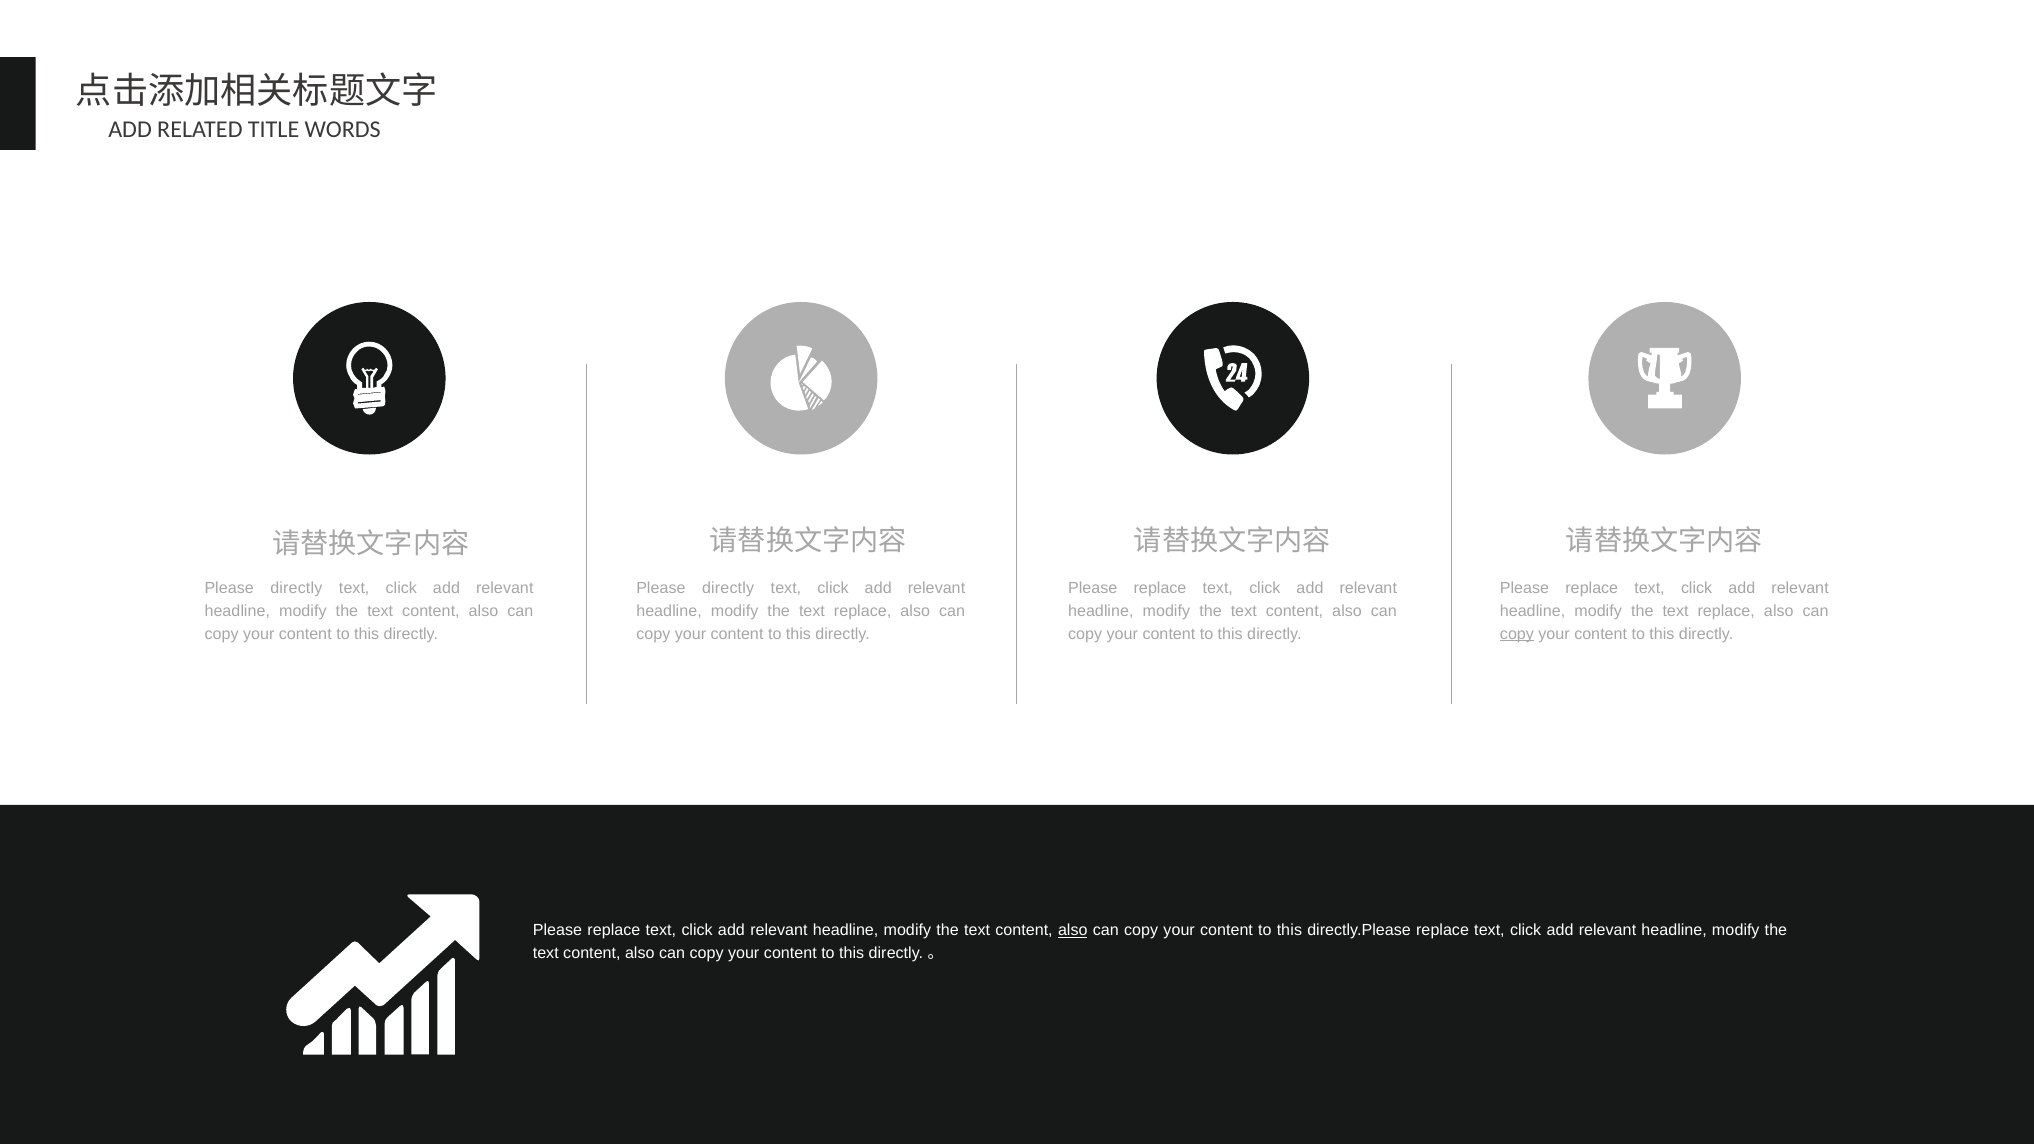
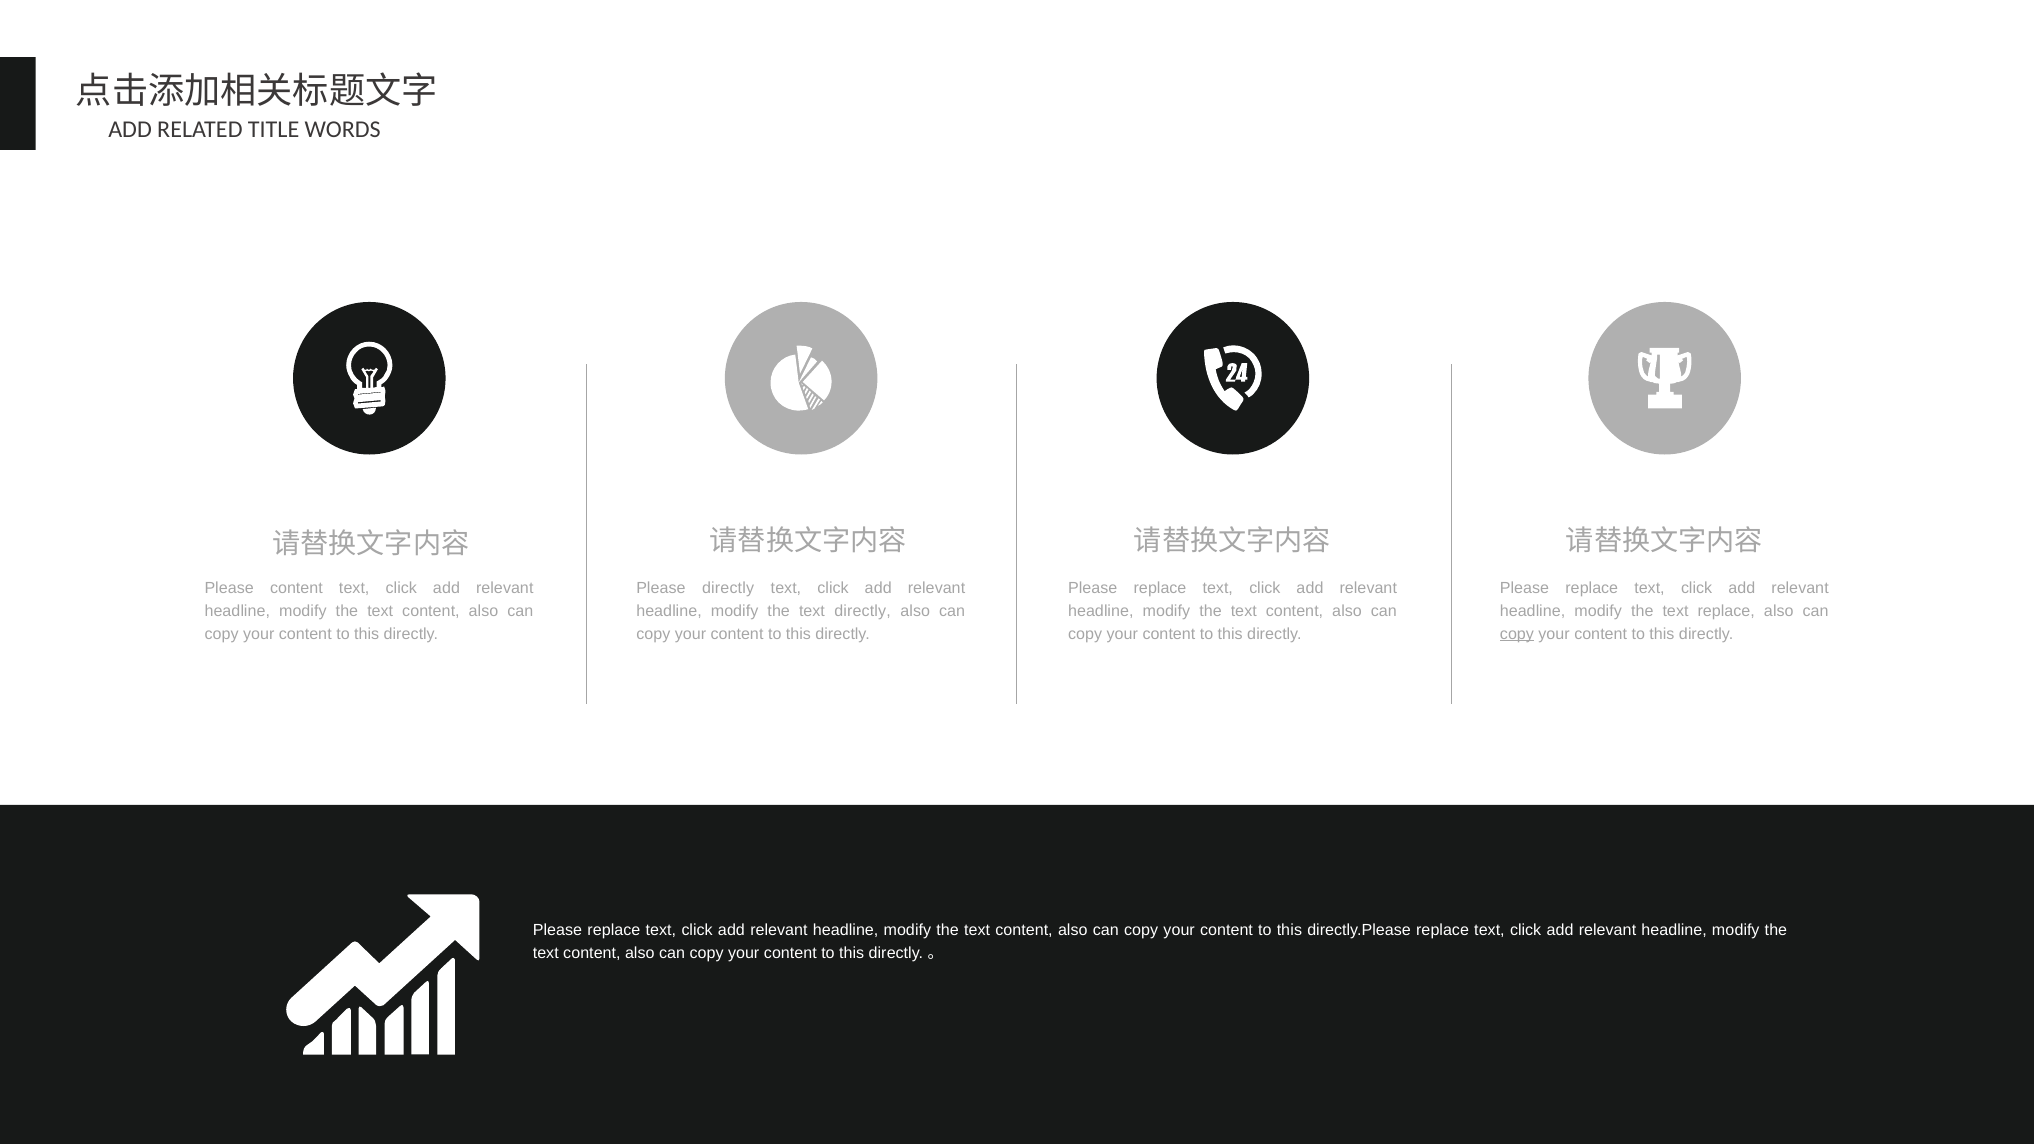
directly at (296, 588): directly -> content
replace at (863, 611): replace -> directly
also at (1073, 930) underline: present -> none
